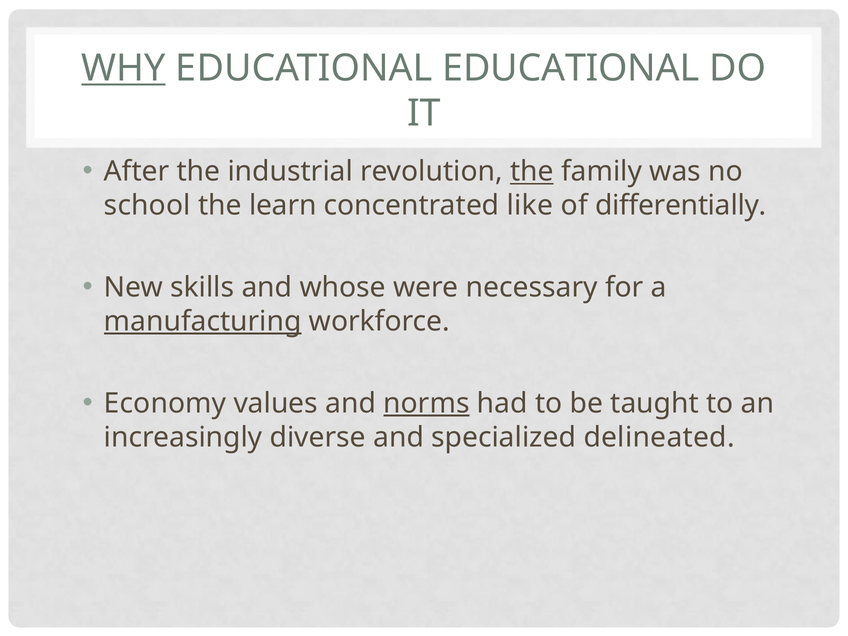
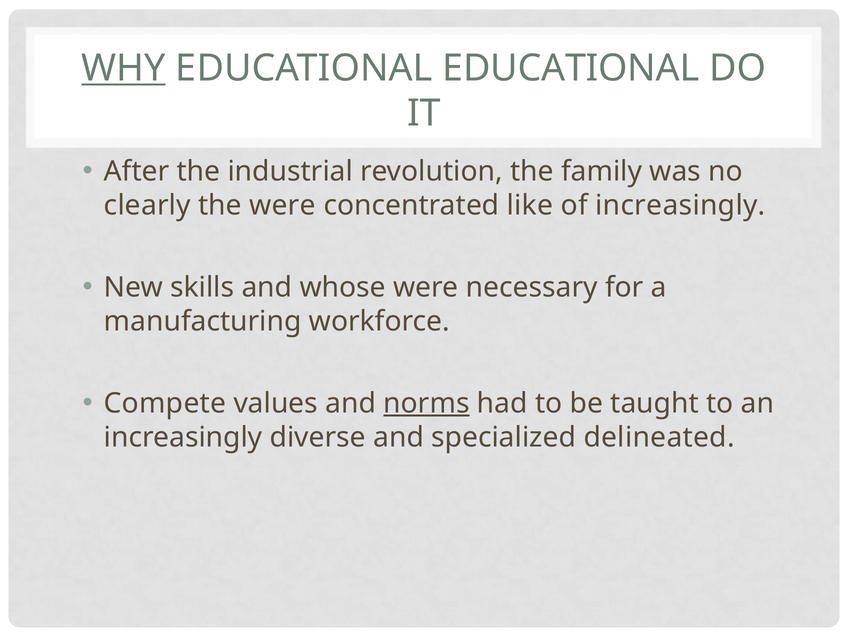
the at (532, 172) underline: present -> none
school: school -> clearly
the learn: learn -> were
of differentially: differentially -> increasingly
manufacturing underline: present -> none
Economy: Economy -> Compete
